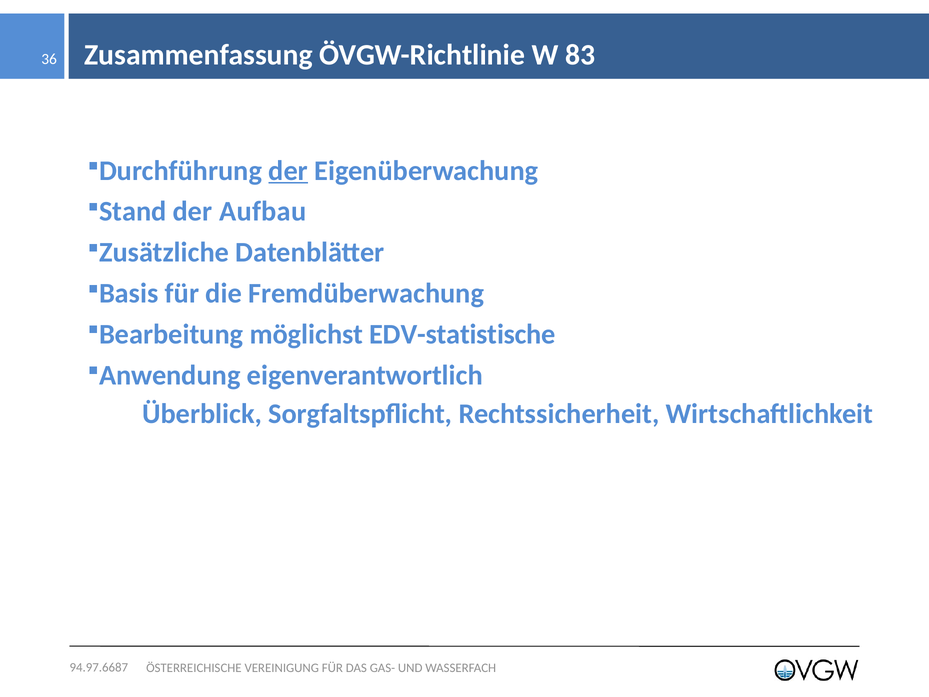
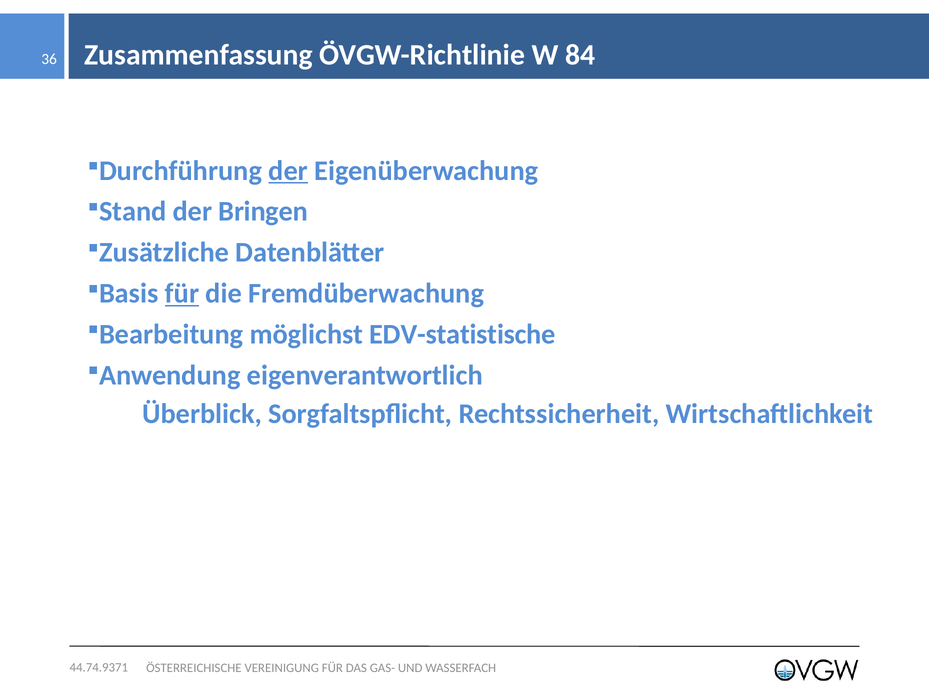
83: 83 -> 84
Aufbau: Aufbau -> Bringen
für at (182, 293) underline: none -> present
94.97.6687: 94.97.6687 -> 44.74.9371
